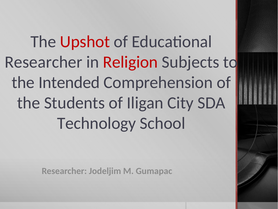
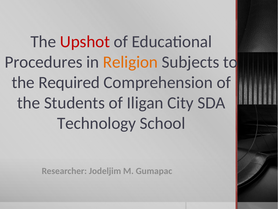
Researcher at (44, 62): Researcher -> Procedures
Religion colour: red -> orange
Intended: Intended -> Required
